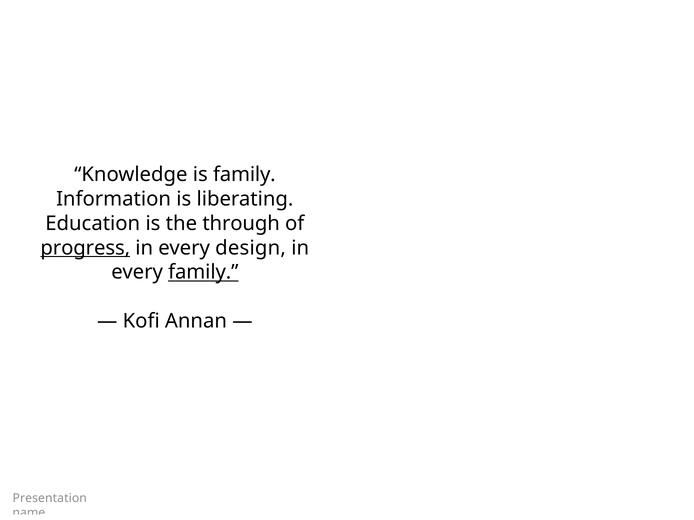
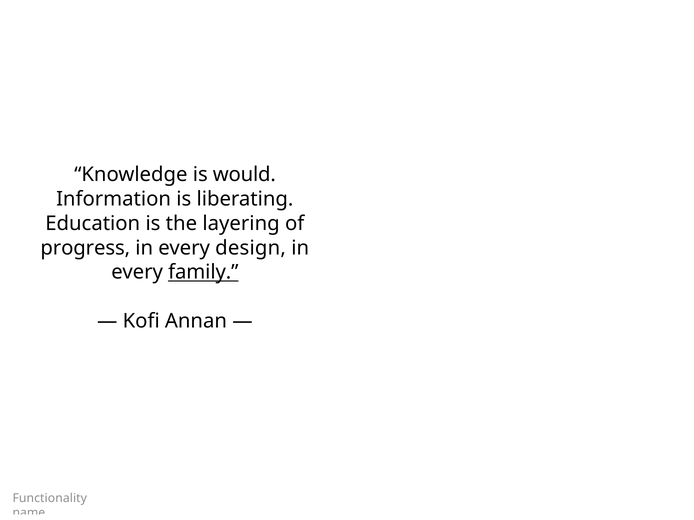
is family: family -> would
through: through -> layering
progress underline: present -> none
Presentation: Presentation -> Functionality
